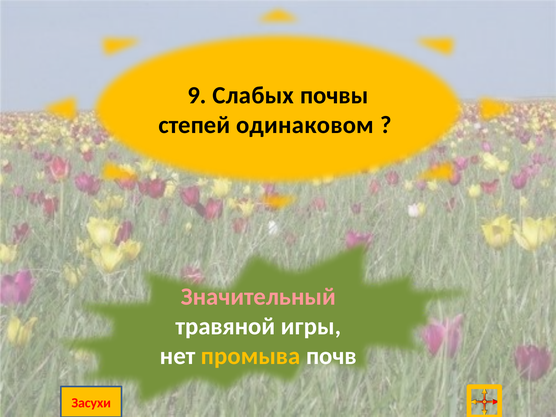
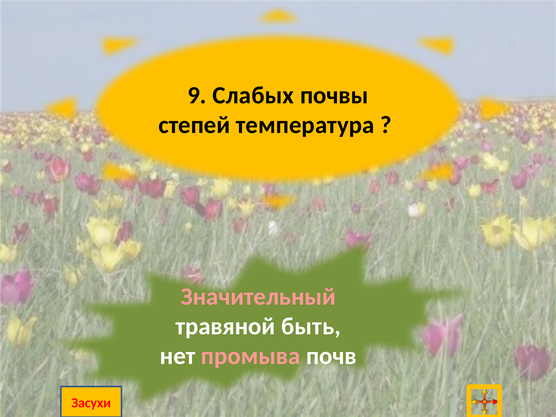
одинаковом: одинаковом -> температура
игры: игры -> быть
промыва colour: yellow -> pink
